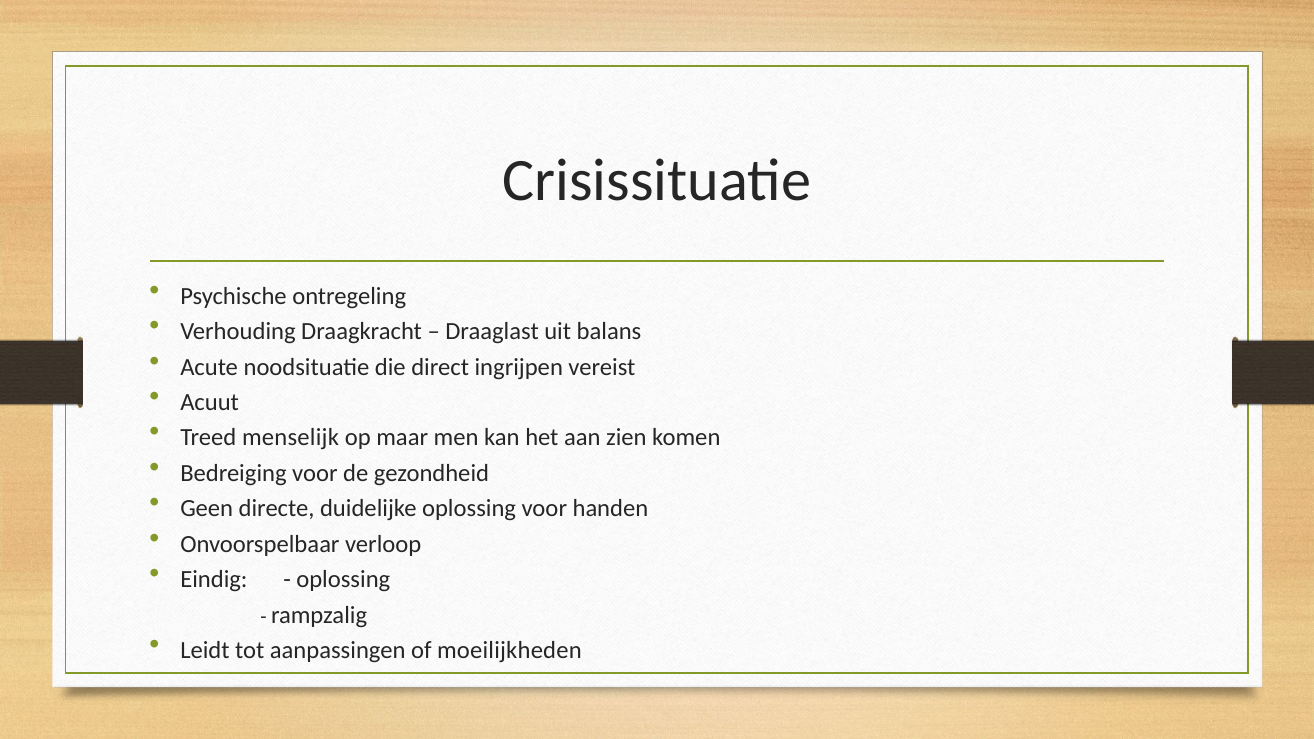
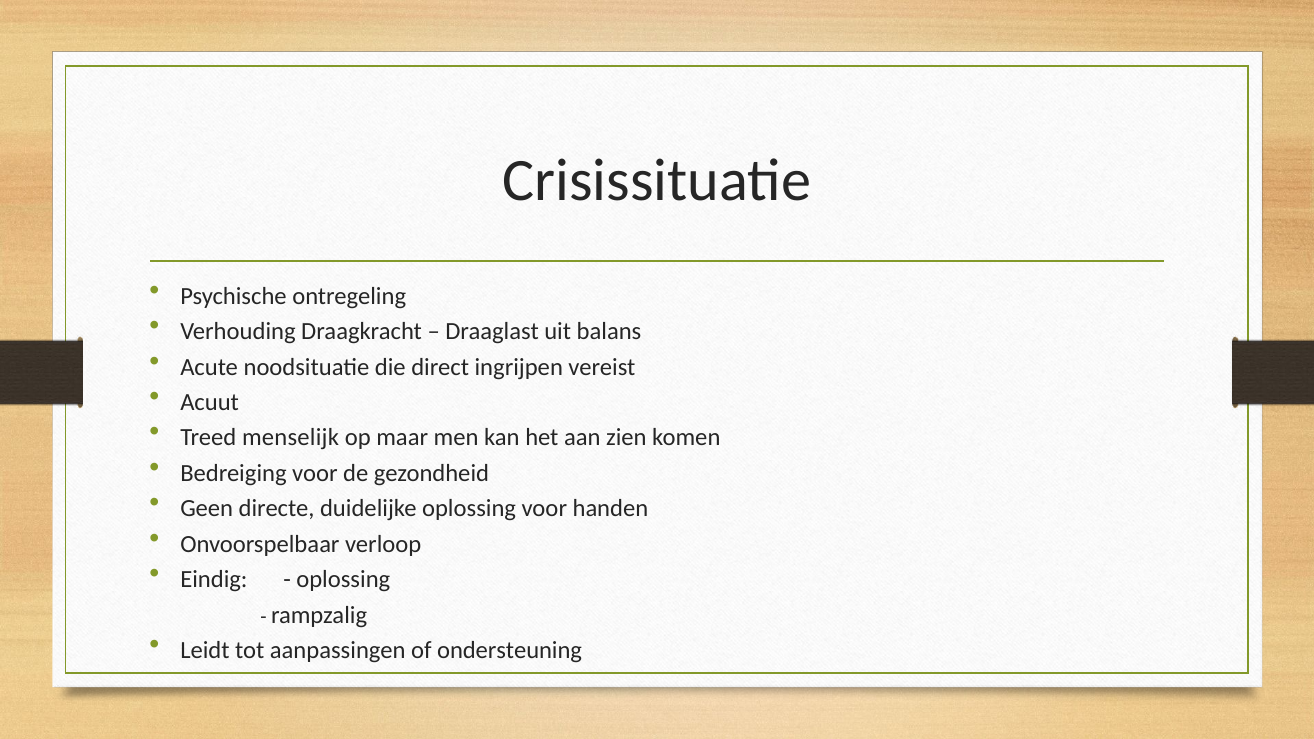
moeilijkheden: moeilijkheden -> ondersteuning
